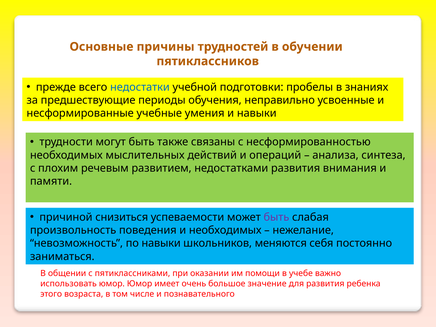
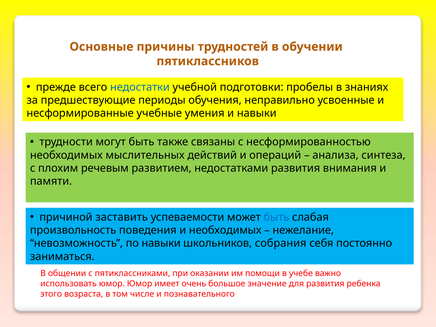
снизиться: снизиться -> заставить
быть at (276, 217) colour: purple -> blue
меняются: меняются -> собрания
